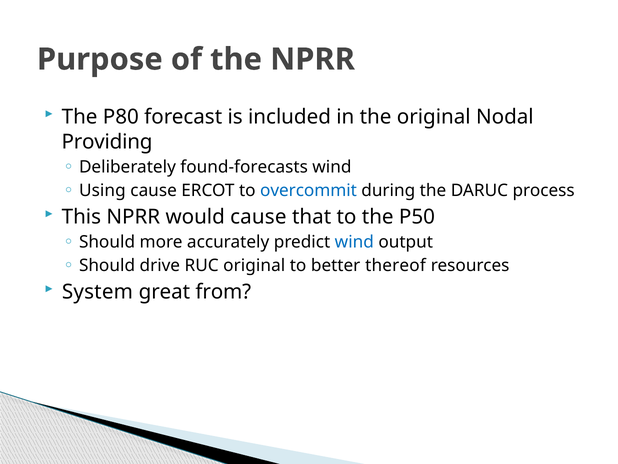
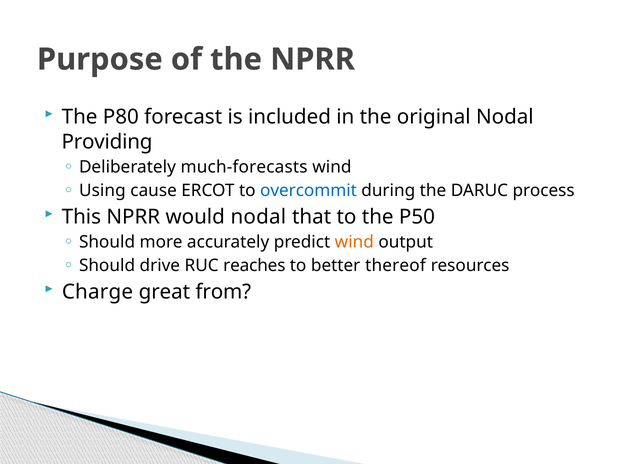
found-forecasts: found-forecasts -> much-forecasts
would cause: cause -> nodal
wind at (354, 242) colour: blue -> orange
RUC original: original -> reaches
System: System -> Charge
